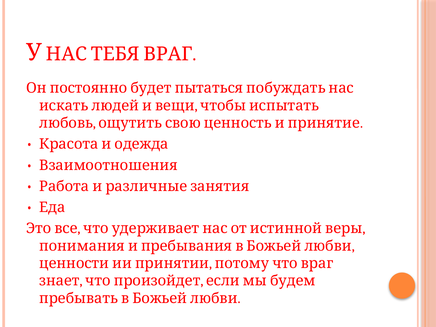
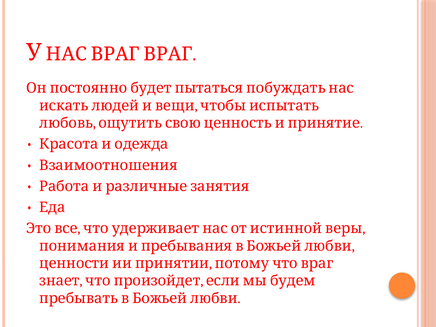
НАС ТЕБЯ: ТЕБЯ -> ВРАГ
